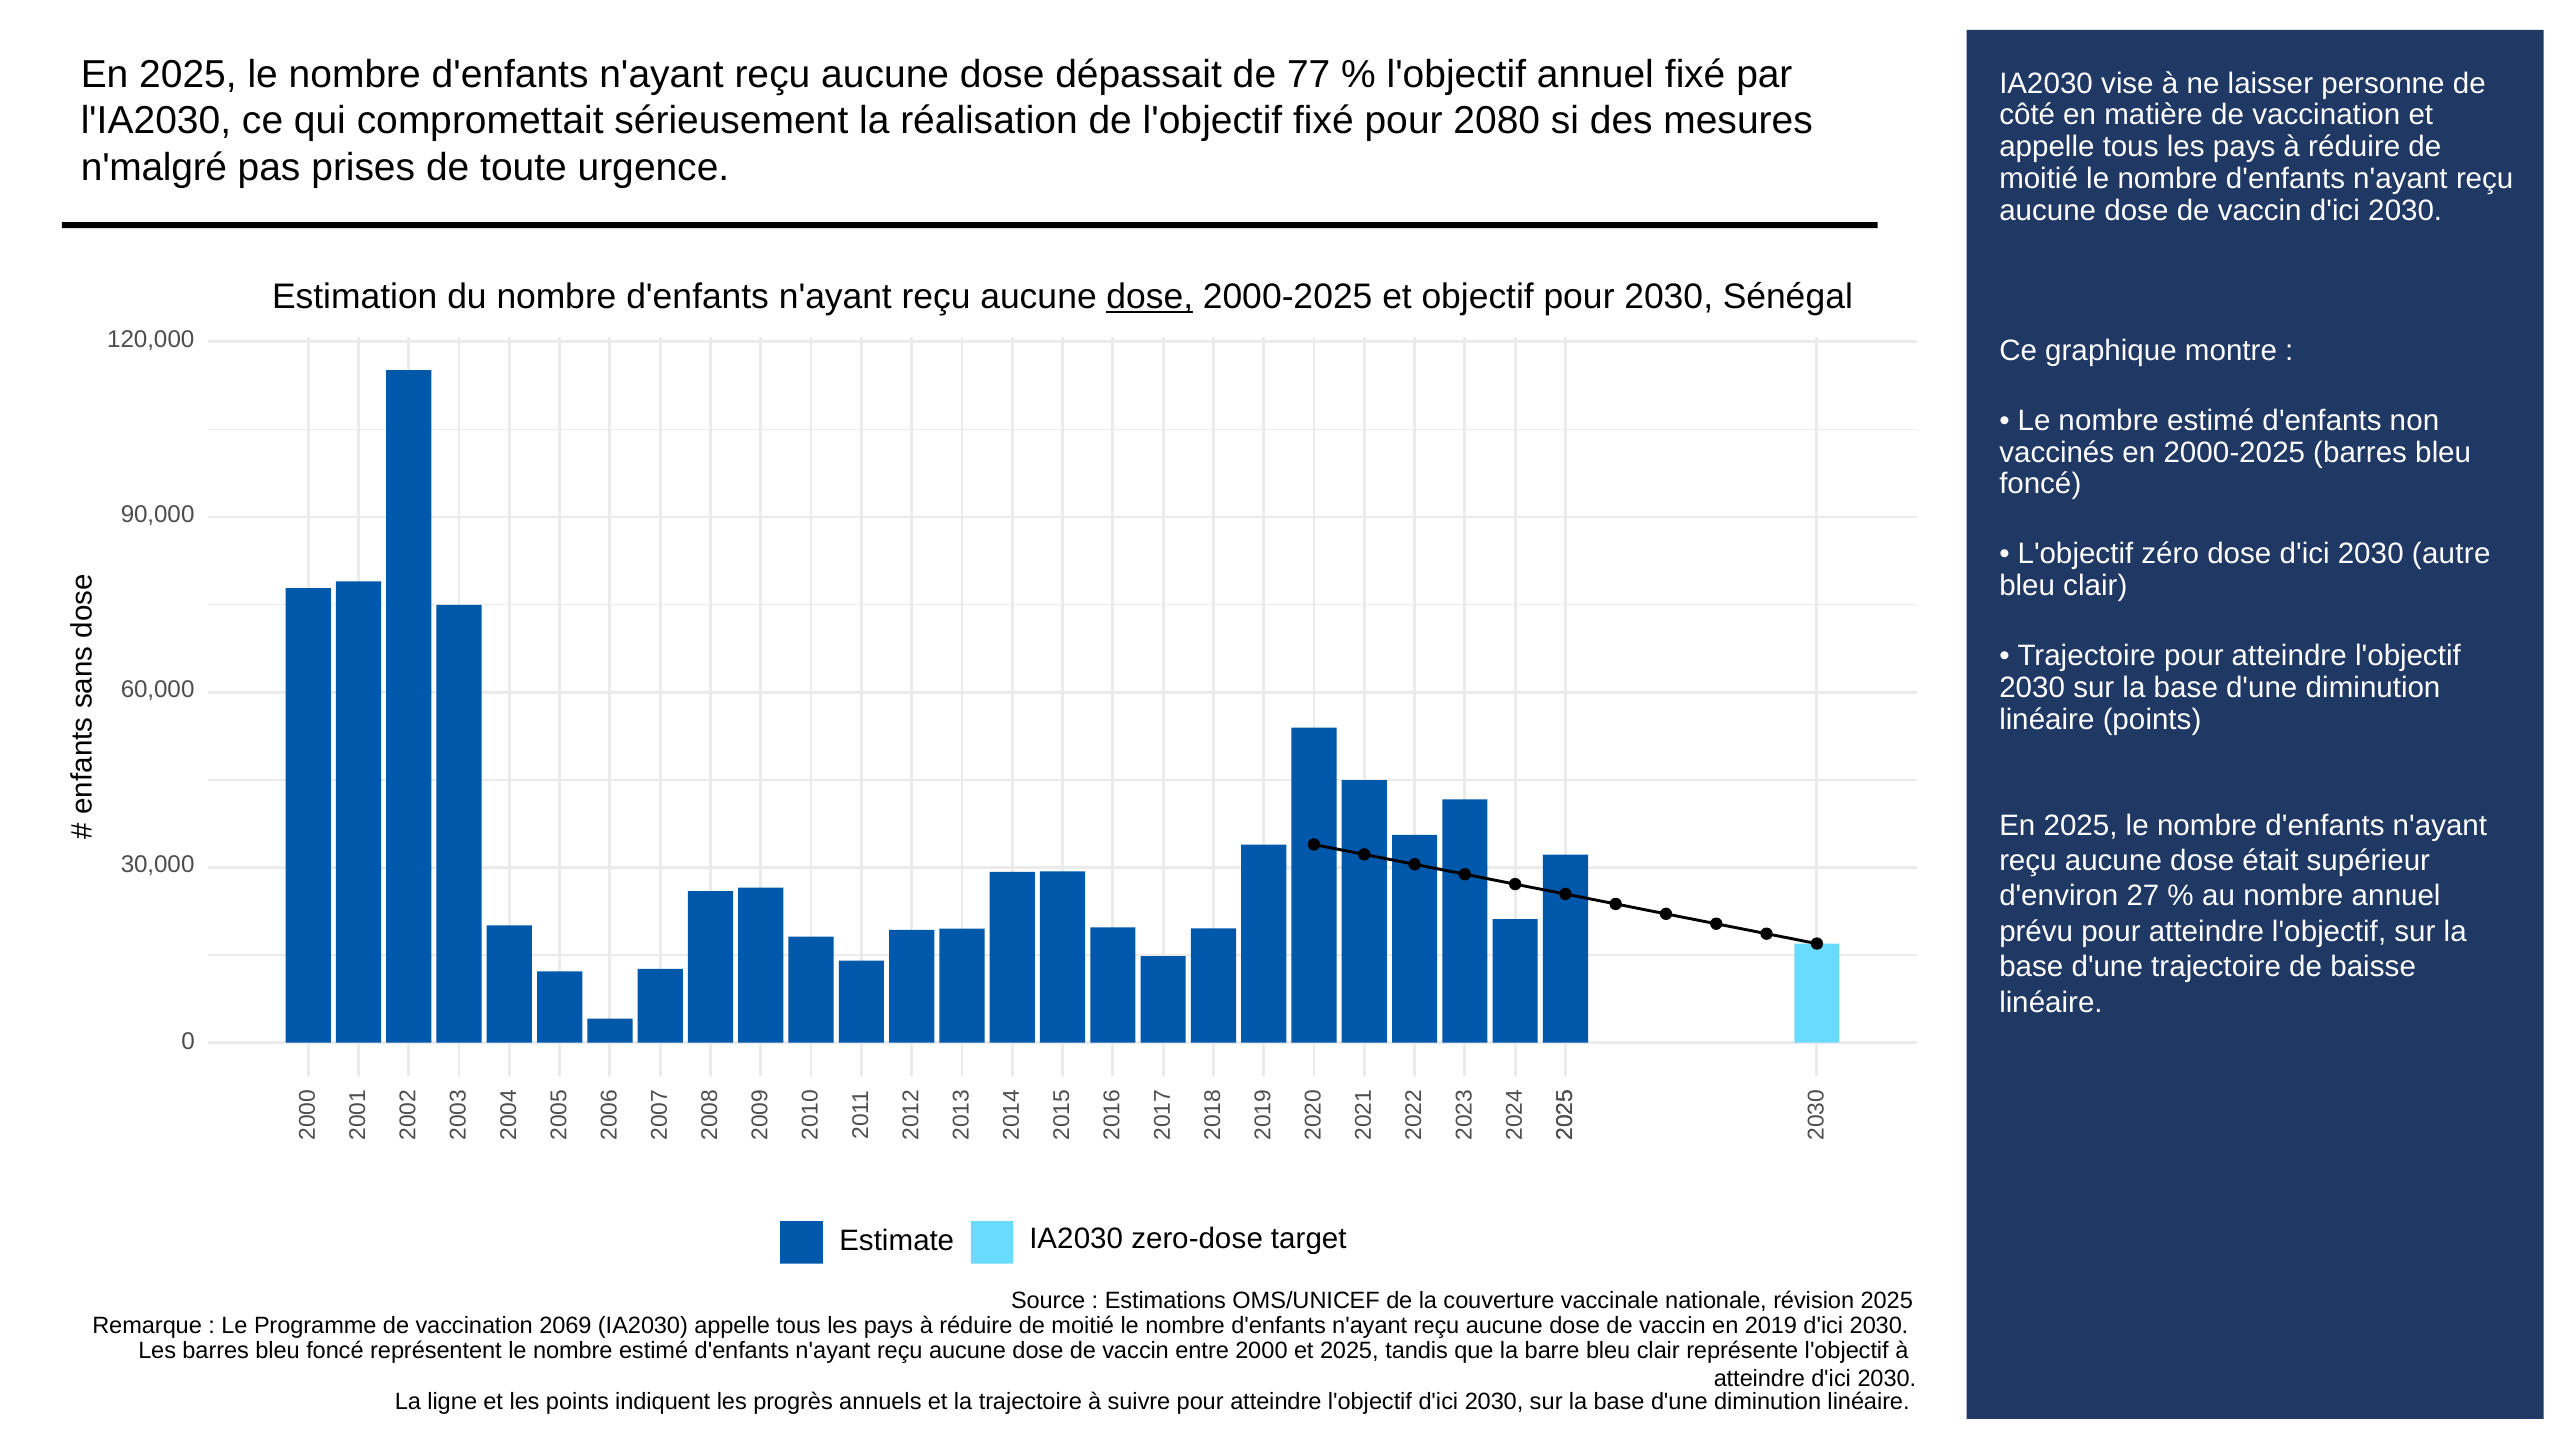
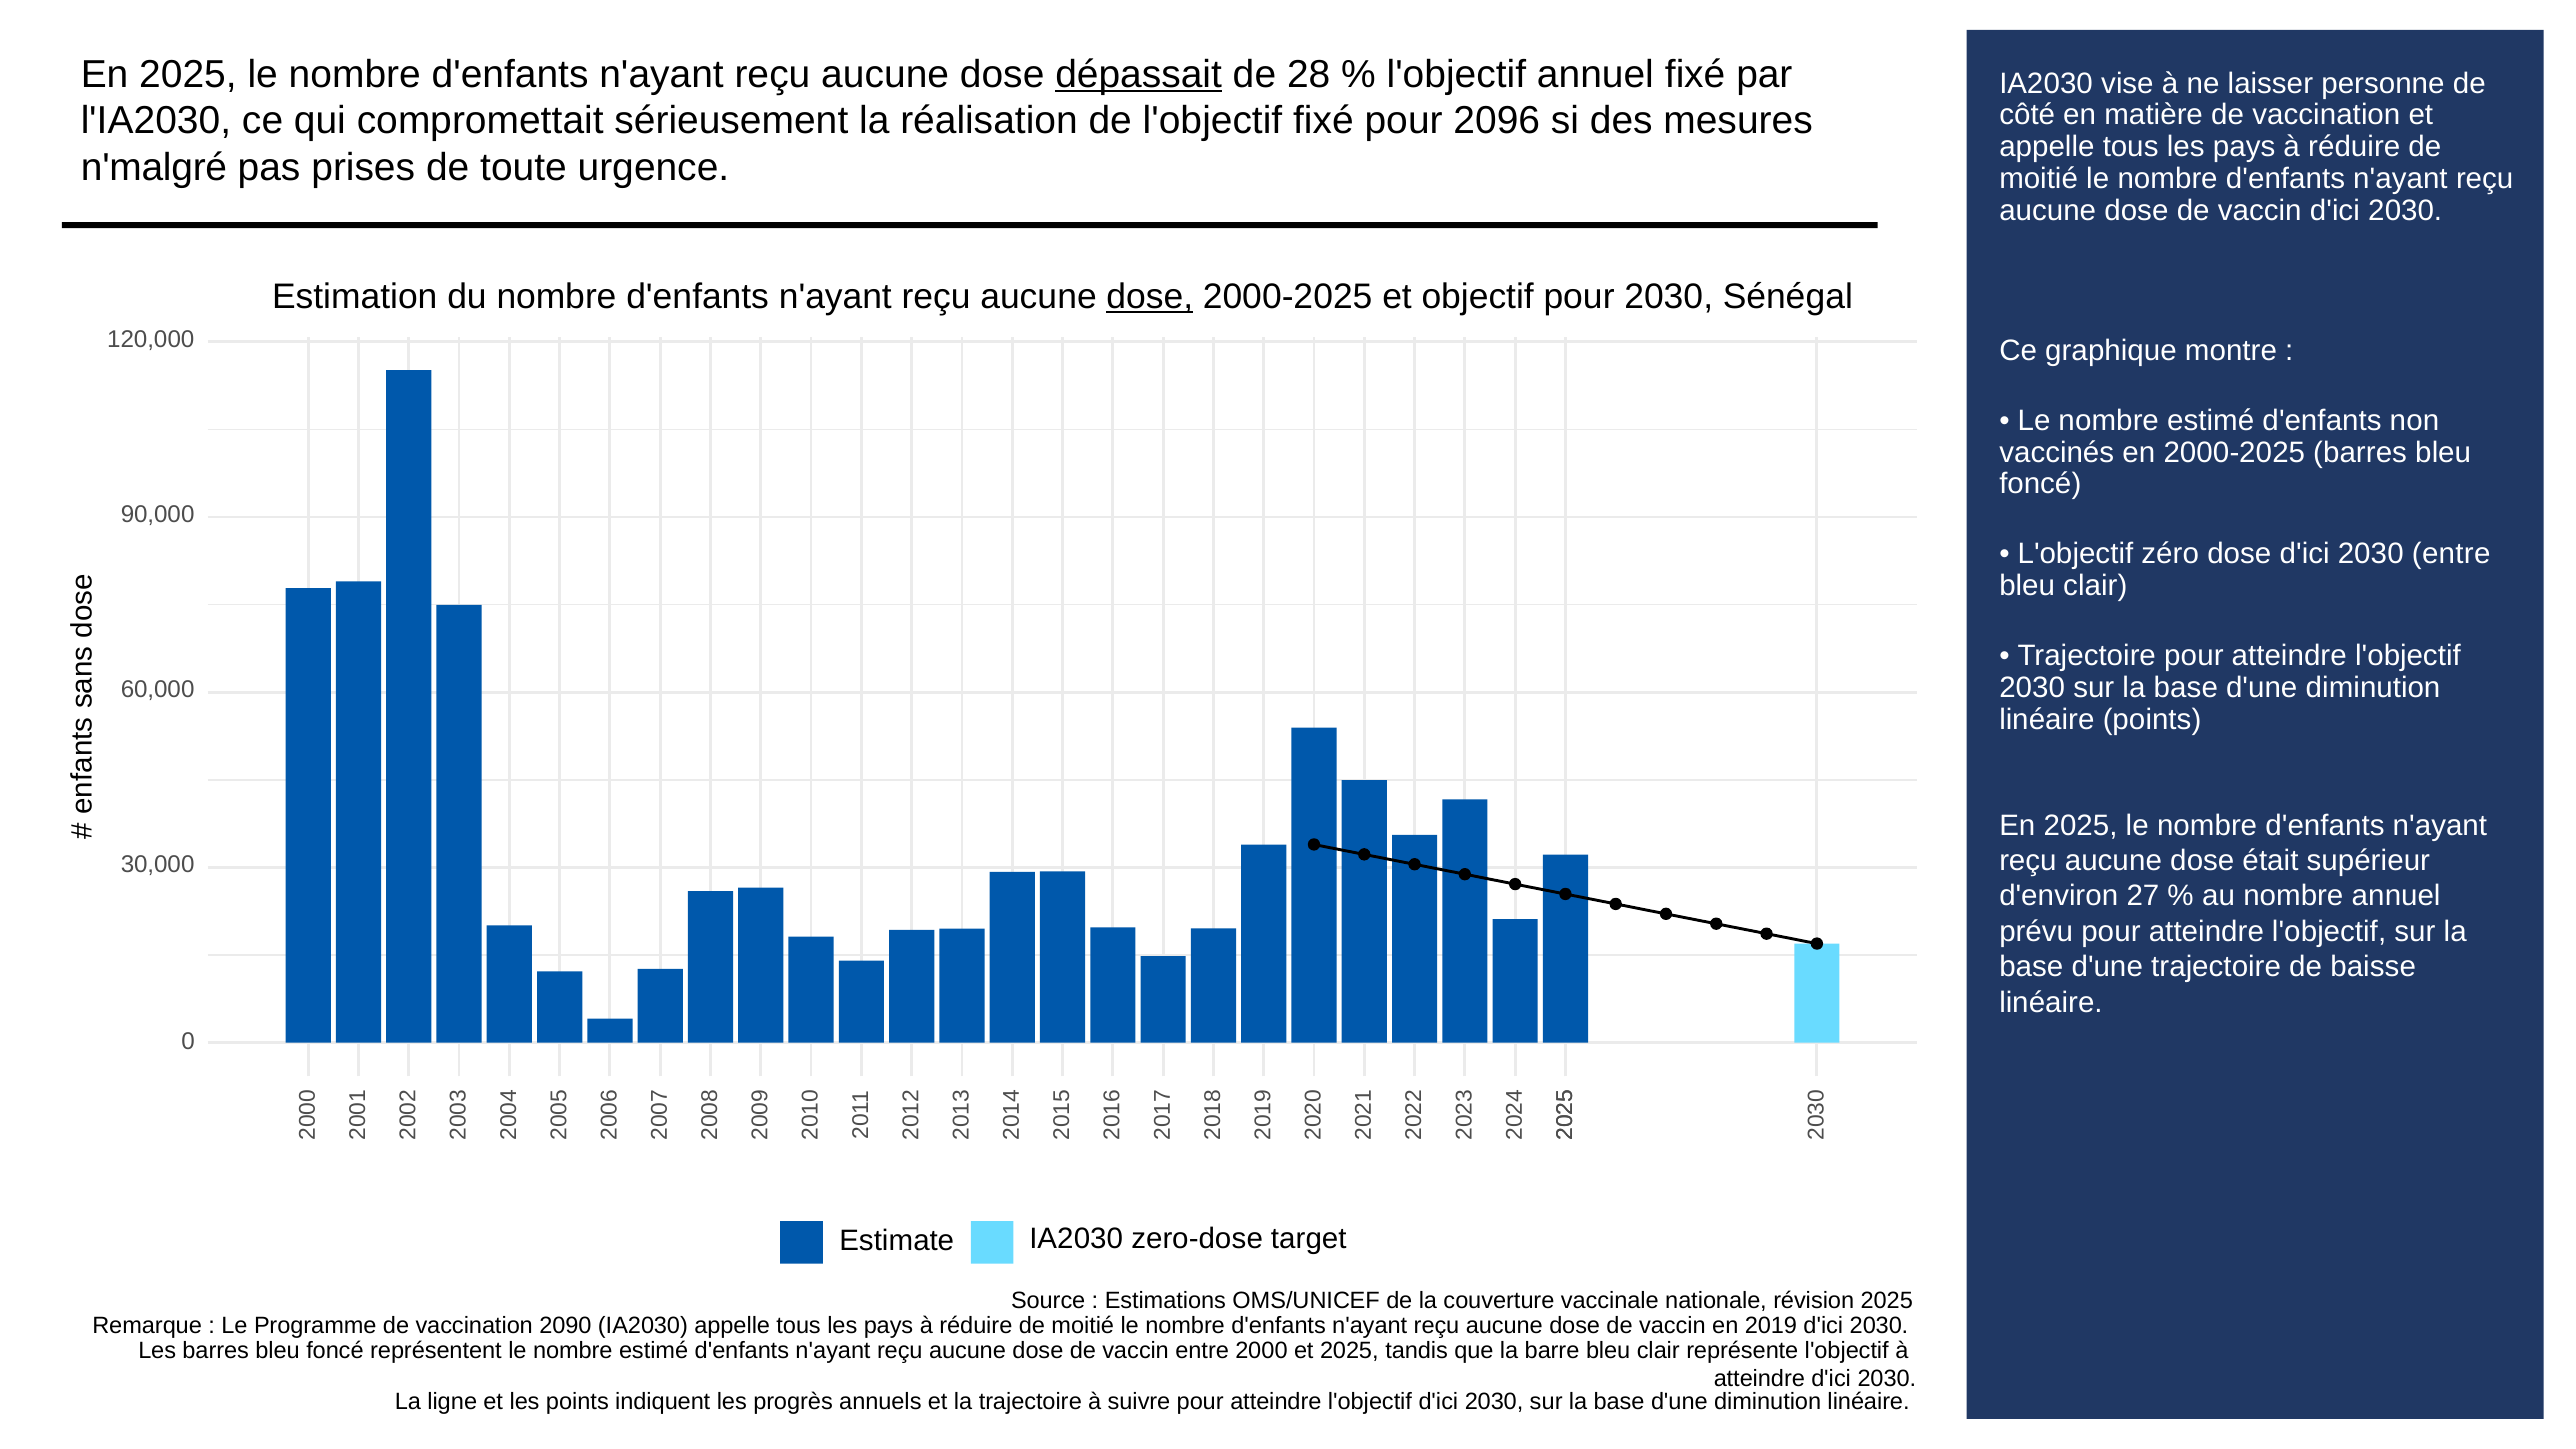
dépassait underline: none -> present
77: 77 -> 28
2080: 2080 -> 2096
2030 autre: autre -> entre
2069: 2069 -> 2090
